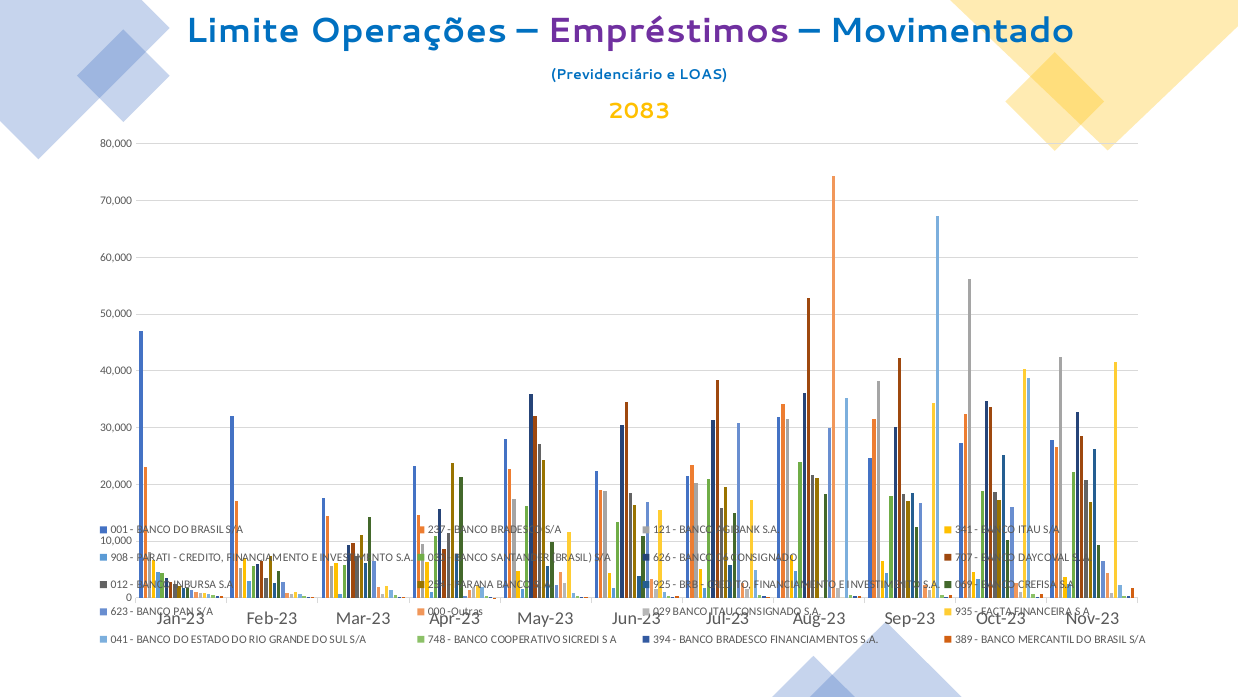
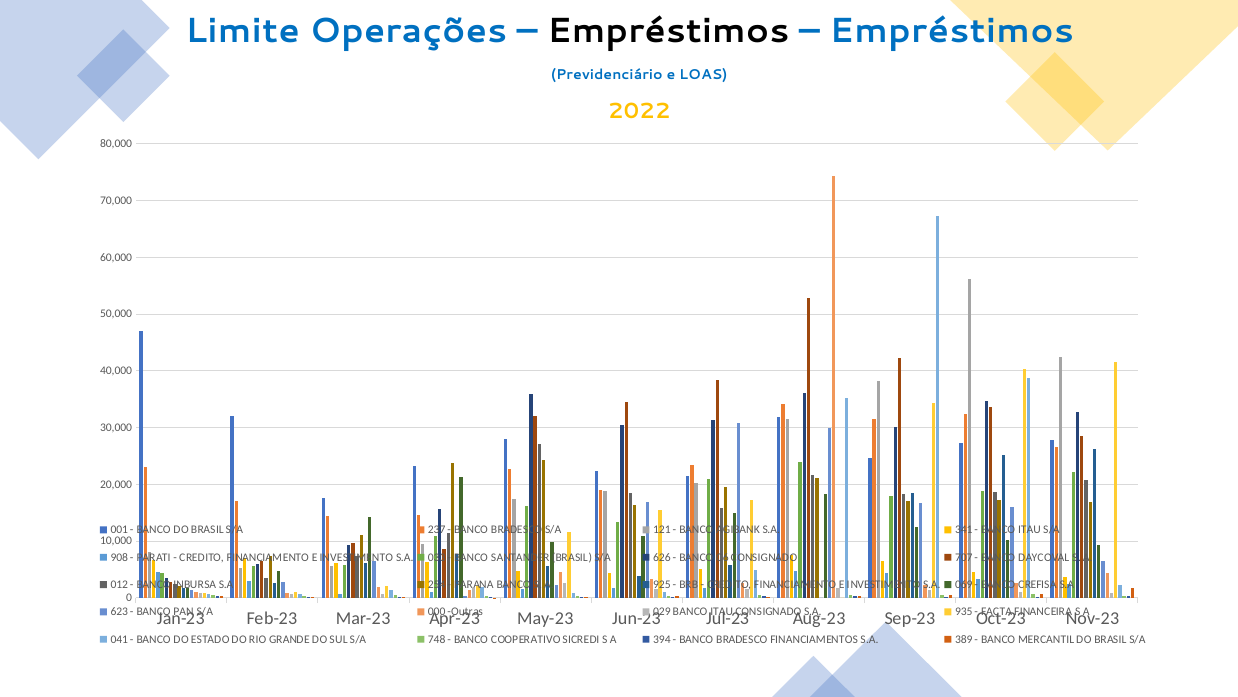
Empréstimos at (668, 31) colour: purple -> black
Movimentado at (952, 31): Movimentado -> Empréstimos
2083: 2083 -> 2022
